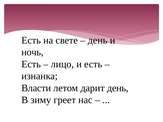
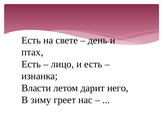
ночь: ночь -> птах
дарит день: день -> него
